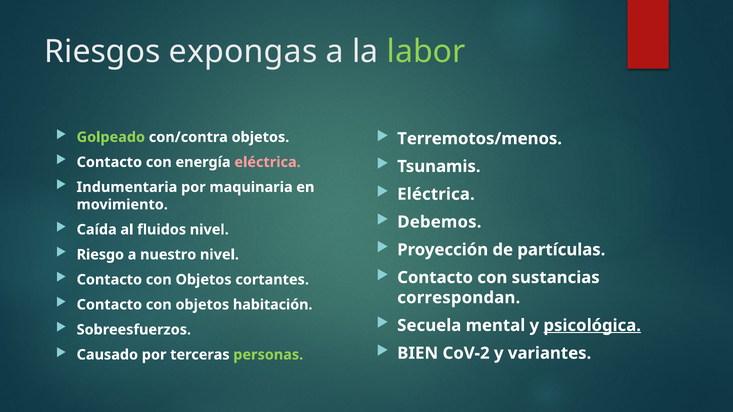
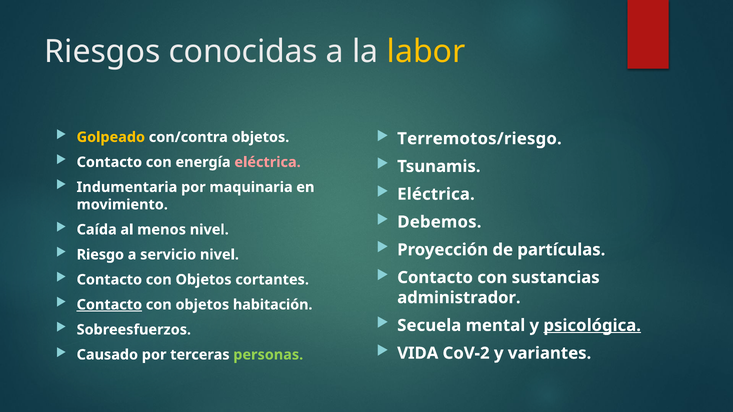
expongas: expongas -> conocidas
labor colour: light green -> yellow
Golpeado colour: light green -> yellow
Terremotos/menos: Terremotos/menos -> Terremotos/riesgo
fluidos: fluidos -> menos
nuestro: nuestro -> servicio
correspondan: correspondan -> administrador
Contacto at (109, 305) underline: none -> present
BIEN: BIEN -> VIDA
